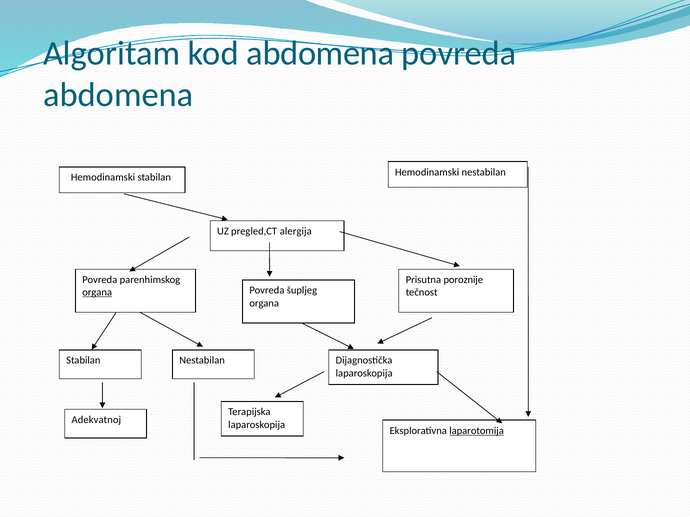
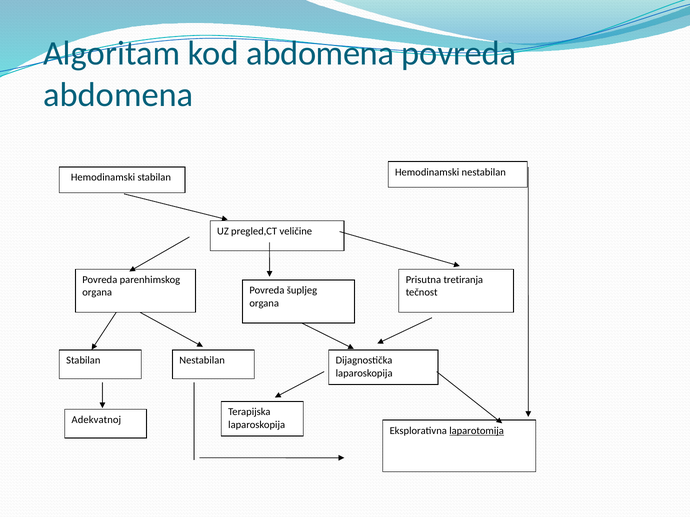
alergija: alergija -> veličine
poroznije: poroznije -> tretiranja
organa at (97, 293) underline: present -> none
